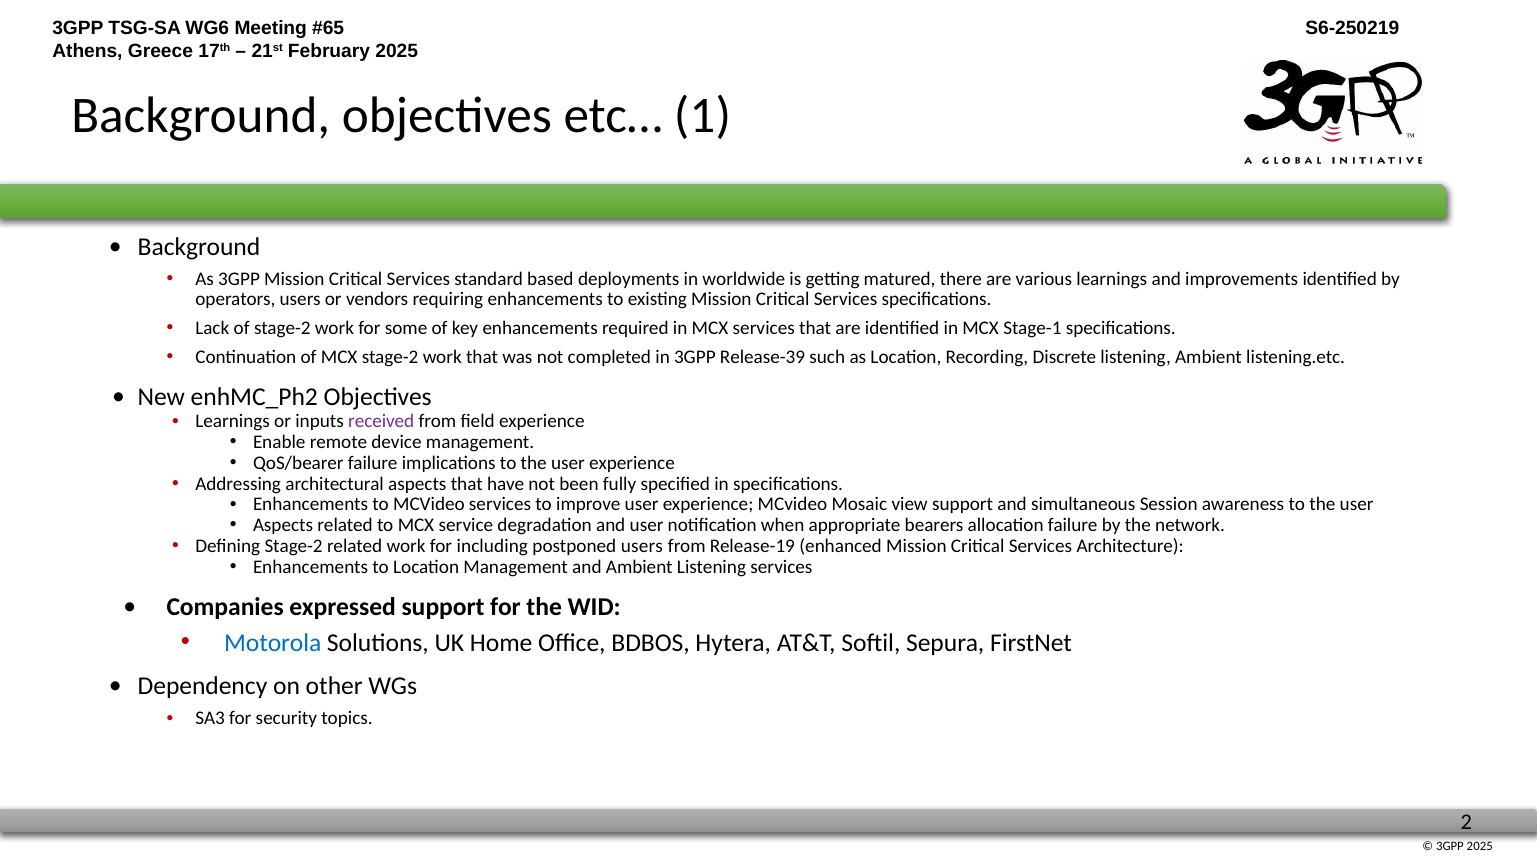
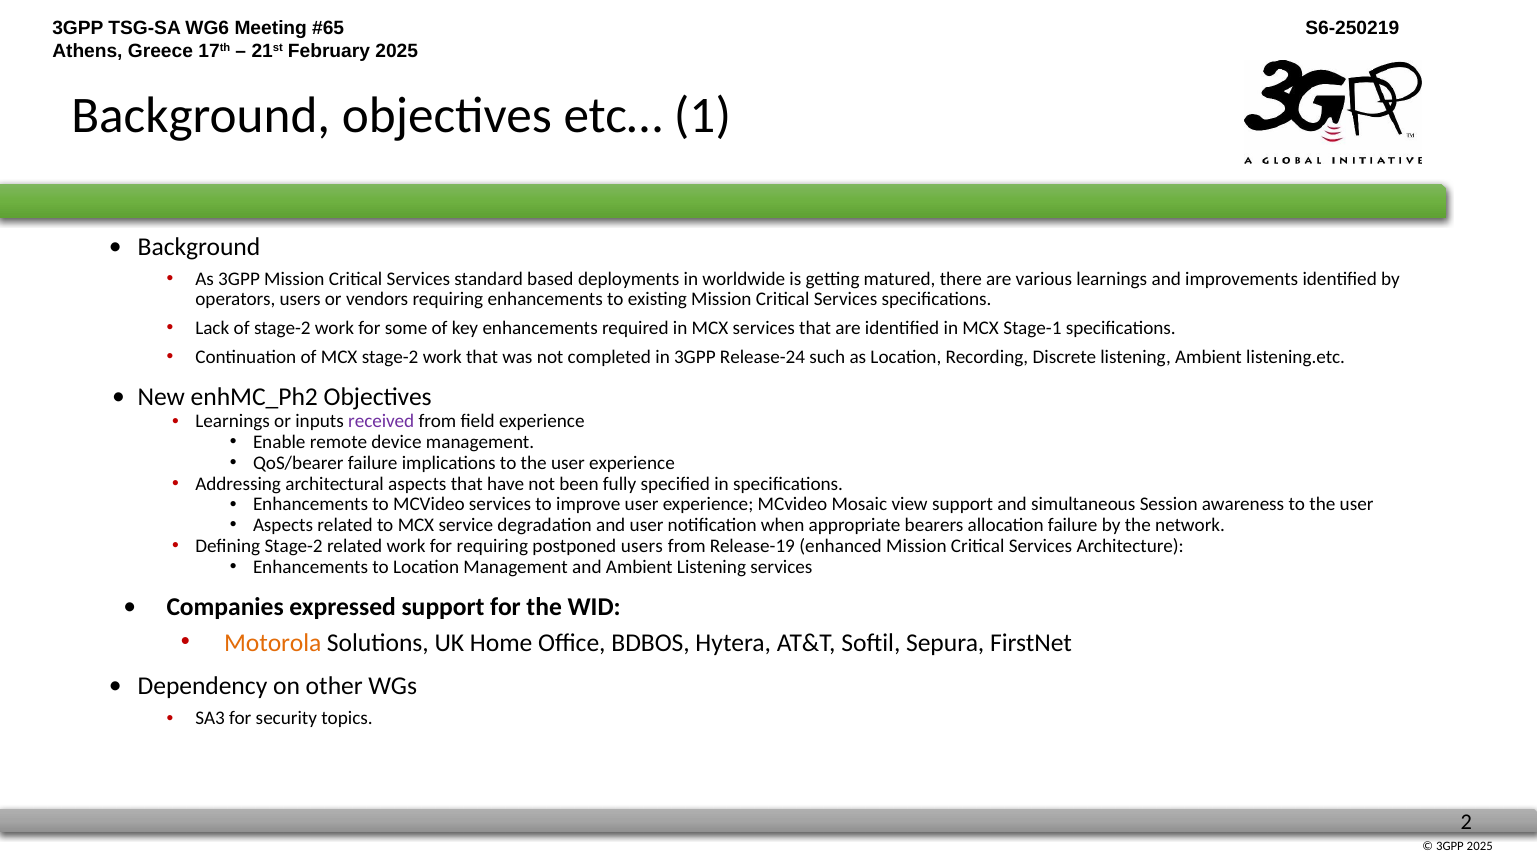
Release-39: Release-39 -> Release-24
for including: including -> requiring
Motorola colour: blue -> orange
